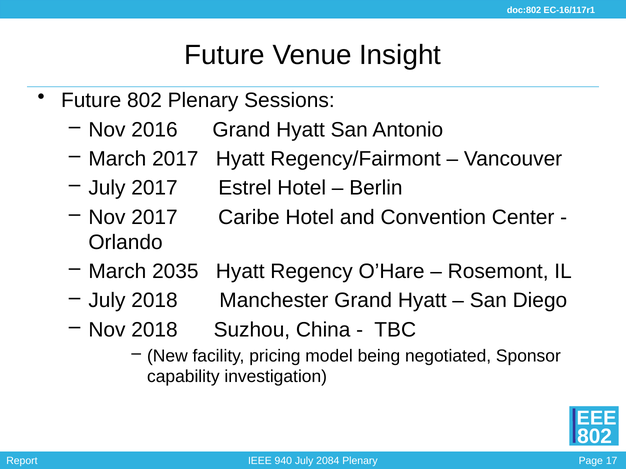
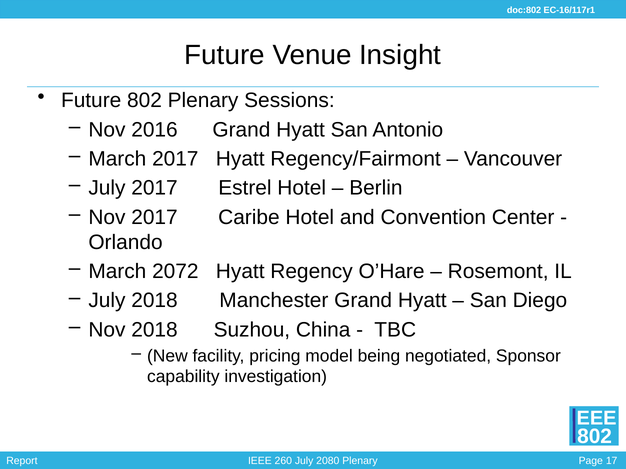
2035: 2035 -> 2072
940: 940 -> 260
2084: 2084 -> 2080
